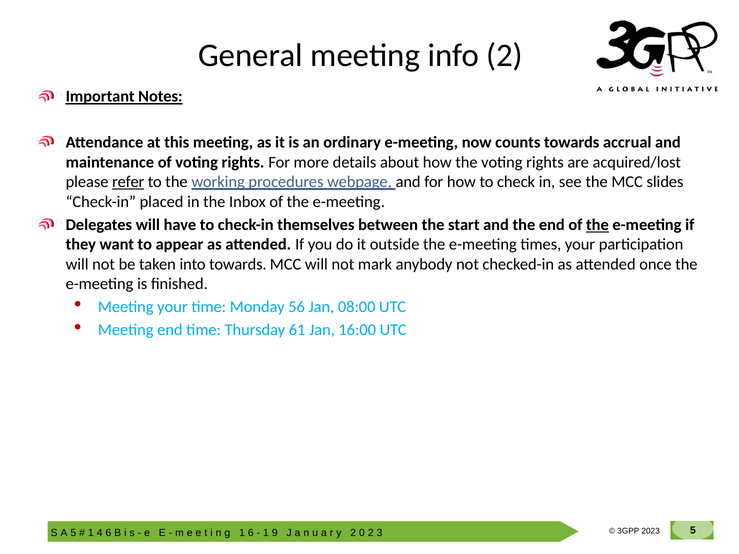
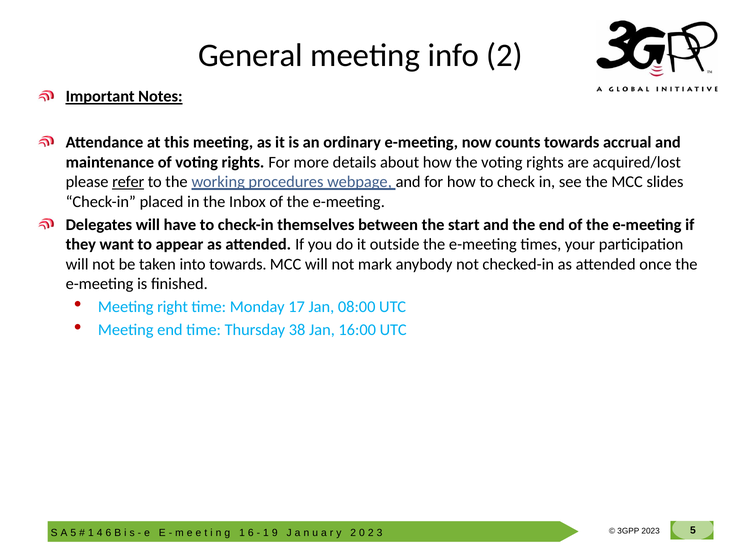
the at (597, 225) underline: present -> none
Meeting your: your -> right
56: 56 -> 17
61: 61 -> 38
